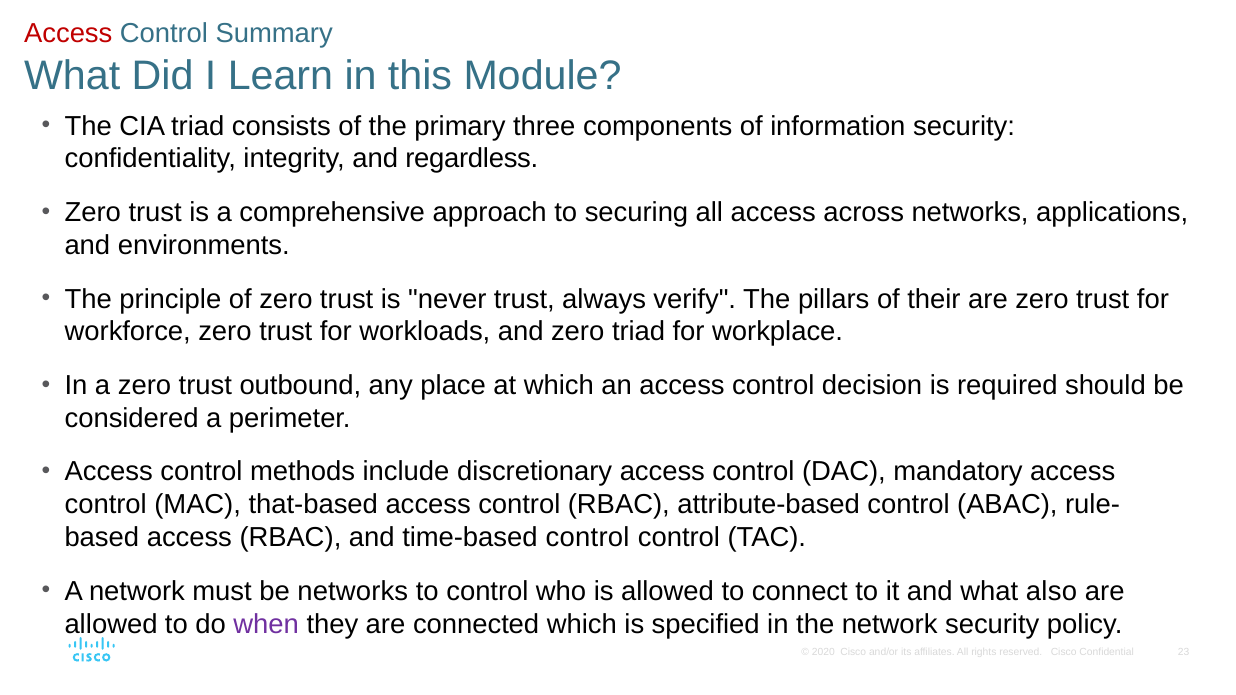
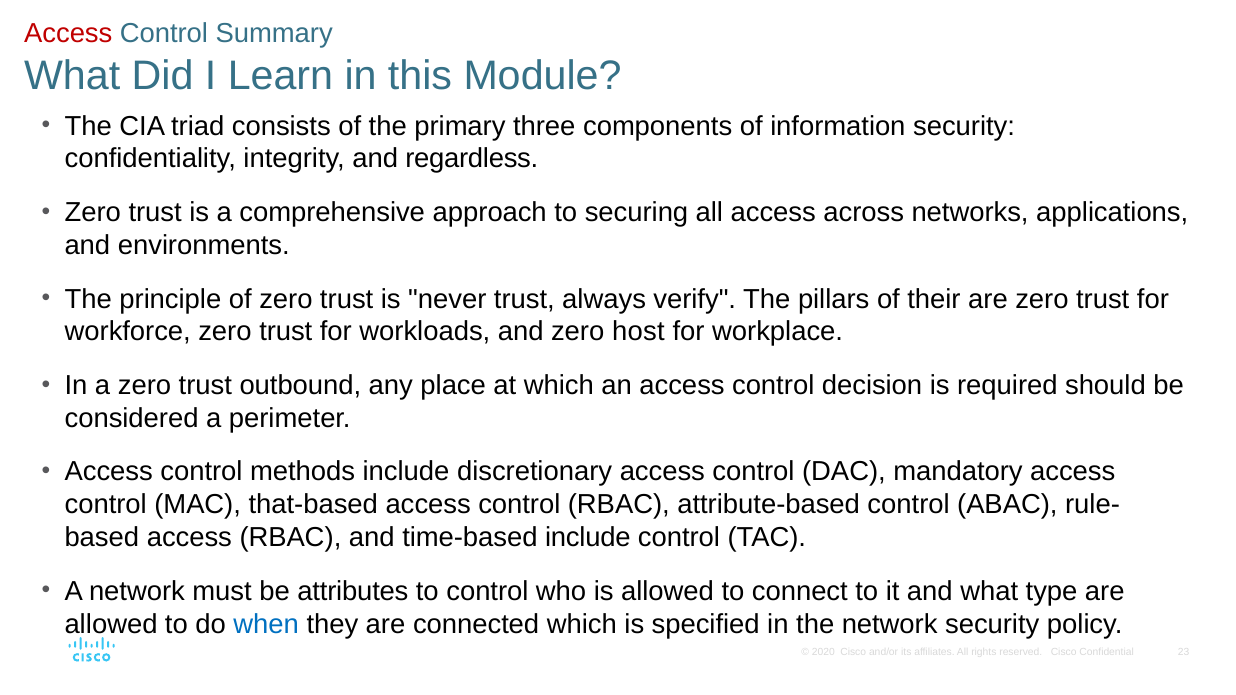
zero triad: triad -> host
time-based control: control -> include
be networks: networks -> attributes
also: also -> type
when colour: purple -> blue
